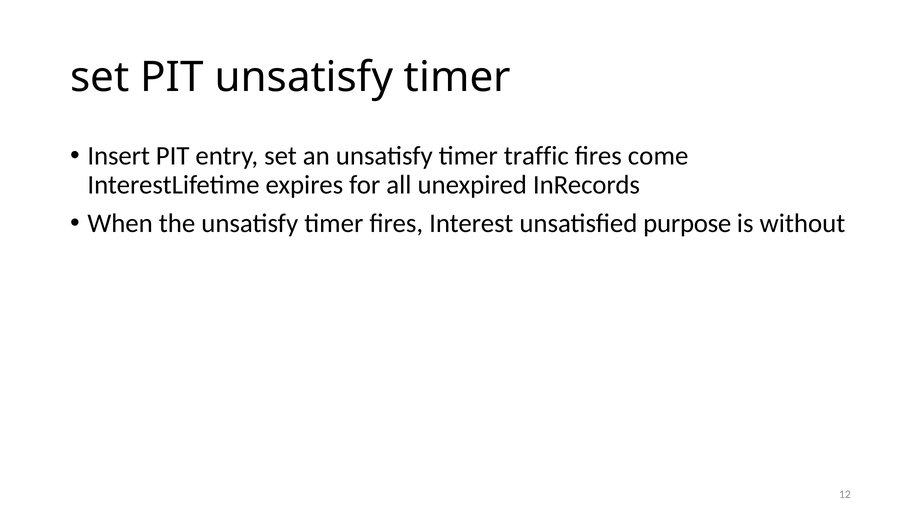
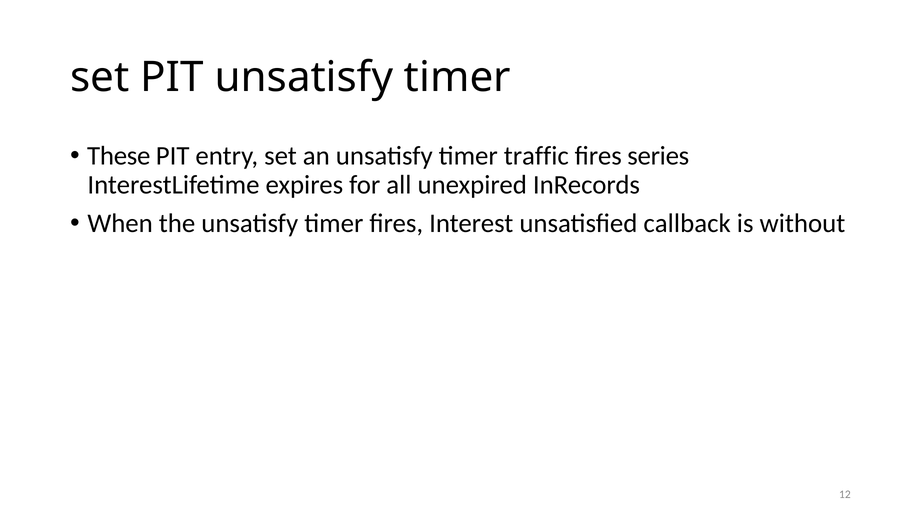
Insert: Insert -> These
come: come -> series
purpose: purpose -> callback
